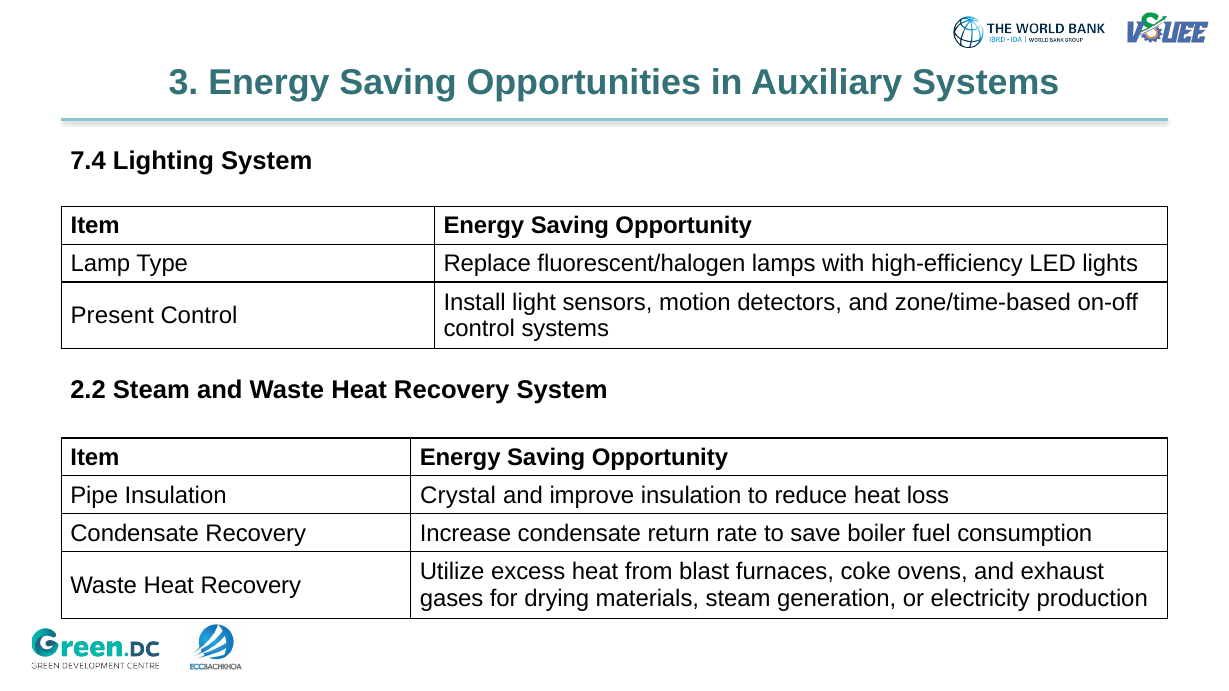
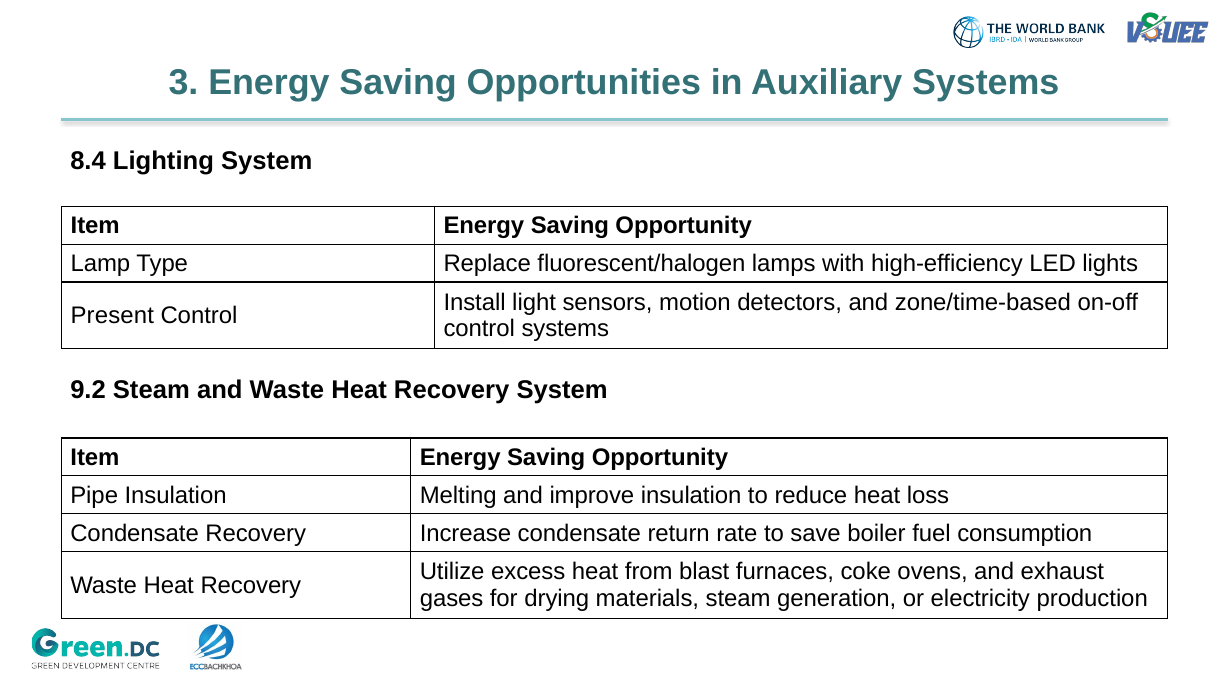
7.4: 7.4 -> 8.4
2.2: 2.2 -> 9.2
Crystal: Crystal -> Melting
